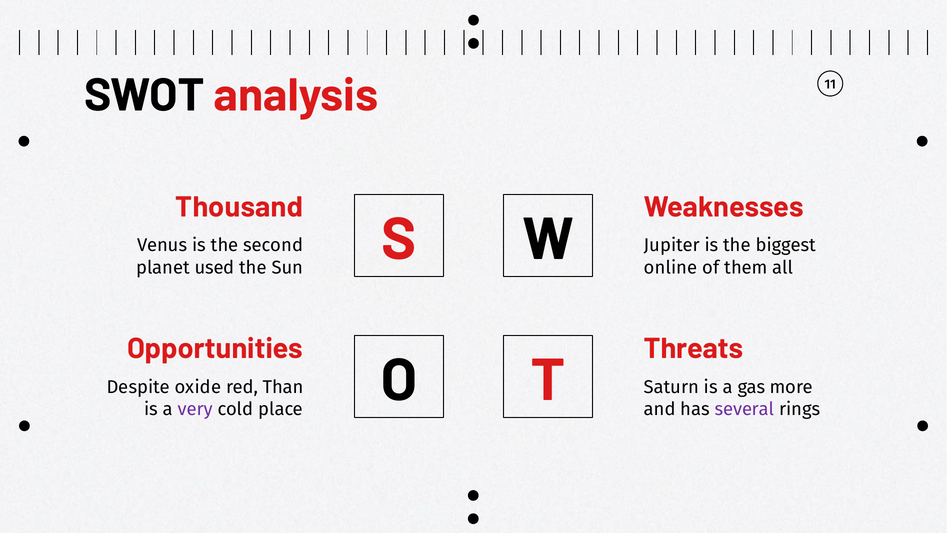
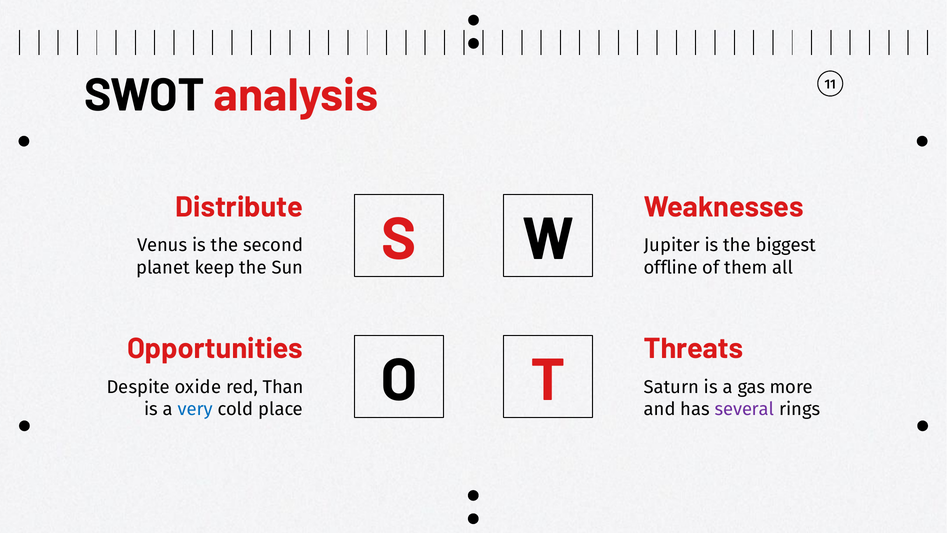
Thousand: Thousand -> Distribute
used: used -> keep
online: online -> offline
very colour: purple -> blue
